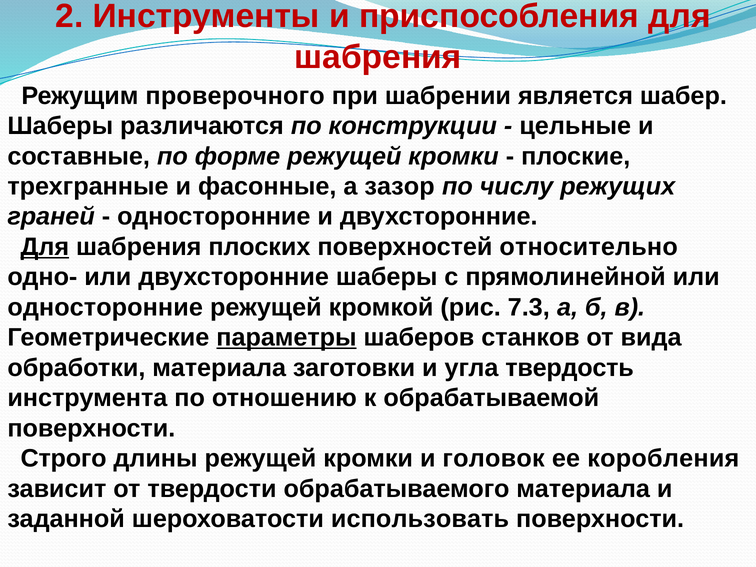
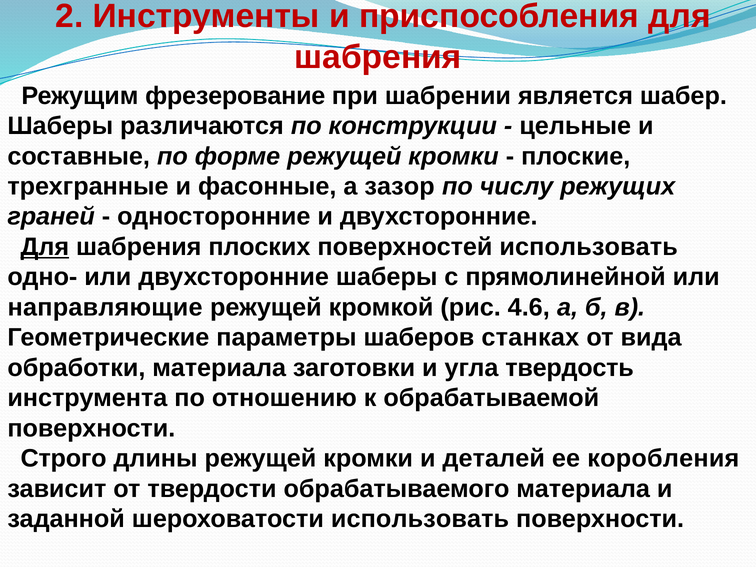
проверочного: проверочного -> фрезерование
поверхностей относительно: относительно -> использовать
односторонние at (105, 307): односторонние -> направляющие
7.3: 7.3 -> 4.6
параметры underline: present -> none
станков: станков -> станках
головок: головок -> деталей
